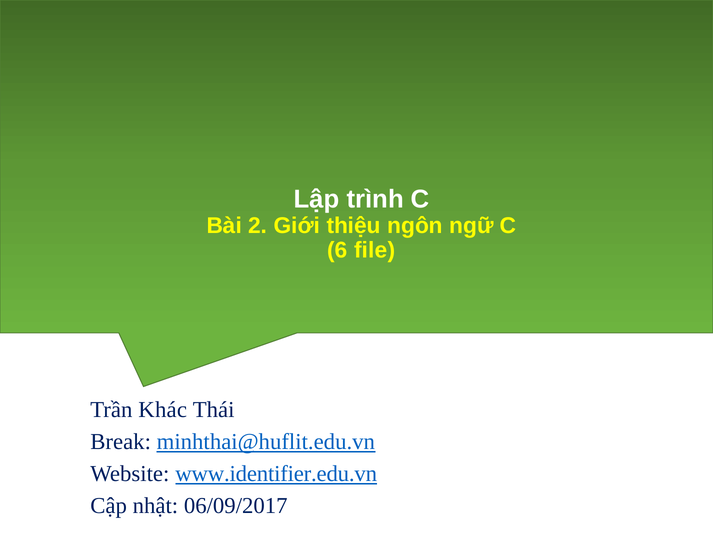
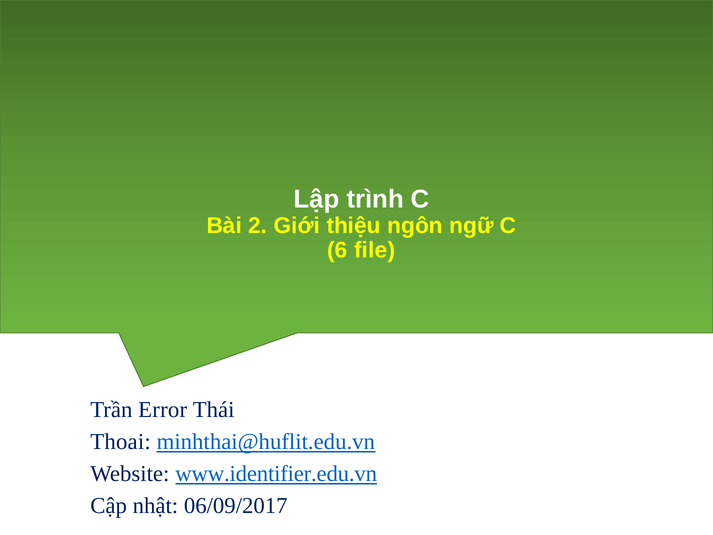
Khác: Khác -> Error
Break: Break -> Thoai
